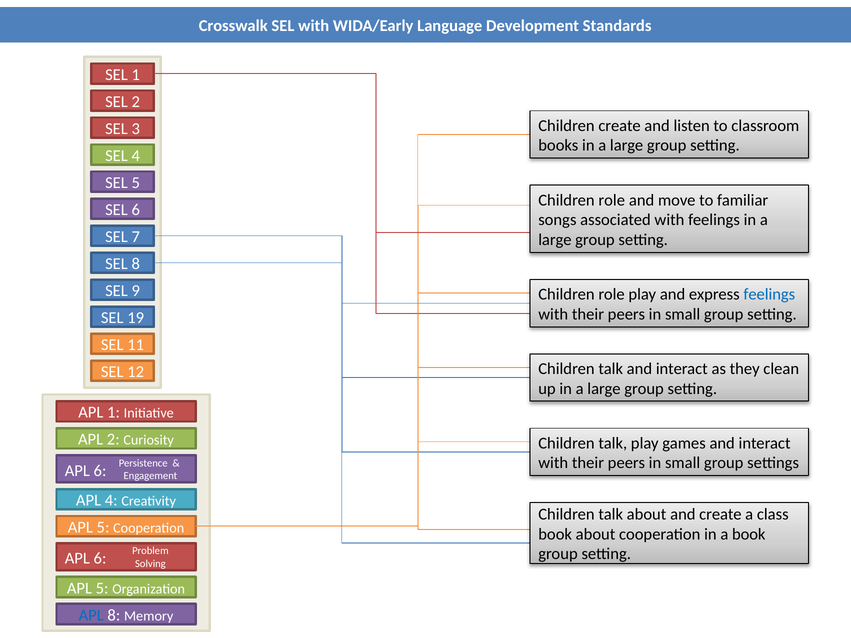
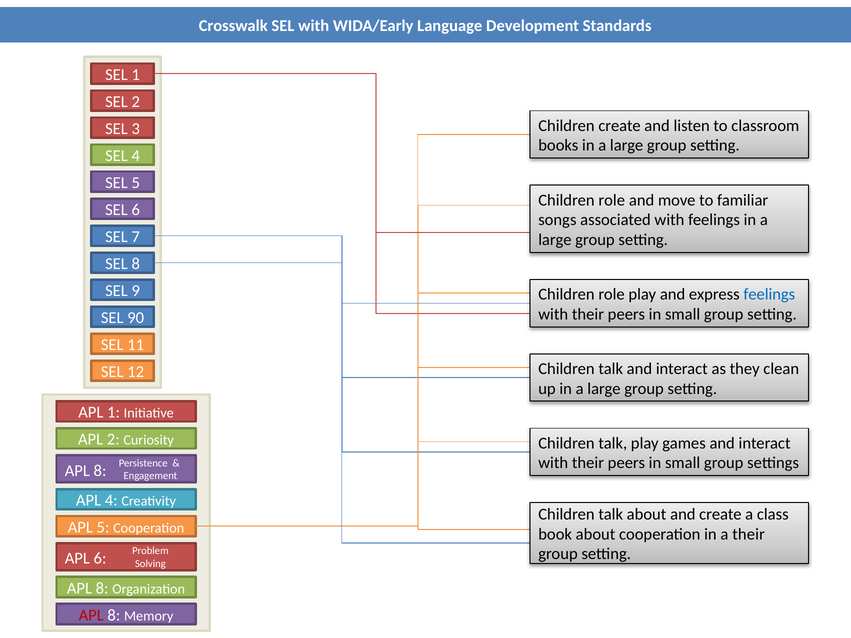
19: 19 -> 90
6 at (100, 471): 6 -> 8
a book: book -> their
5 at (102, 588): 5 -> 8
APL at (91, 615) colour: blue -> red
